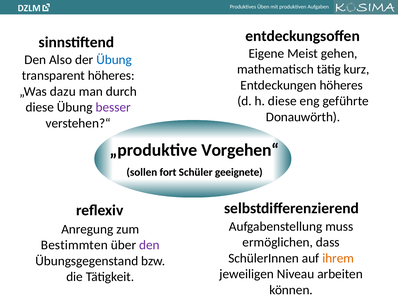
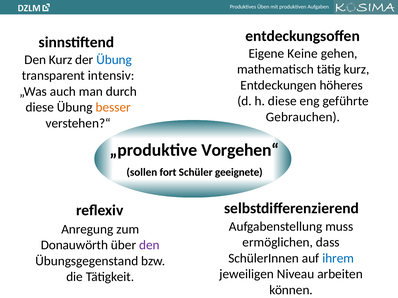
Meist: Meist -> Keine
Den Also: Also -> Kurz
transparent höheres: höheres -> intensiv
dazu: dazu -> auch
besser colour: purple -> orange
Donauwörth: Donauwörth -> Gebrauchen
Bestimmten: Bestimmten -> Donauwörth
ihrem colour: orange -> blue
